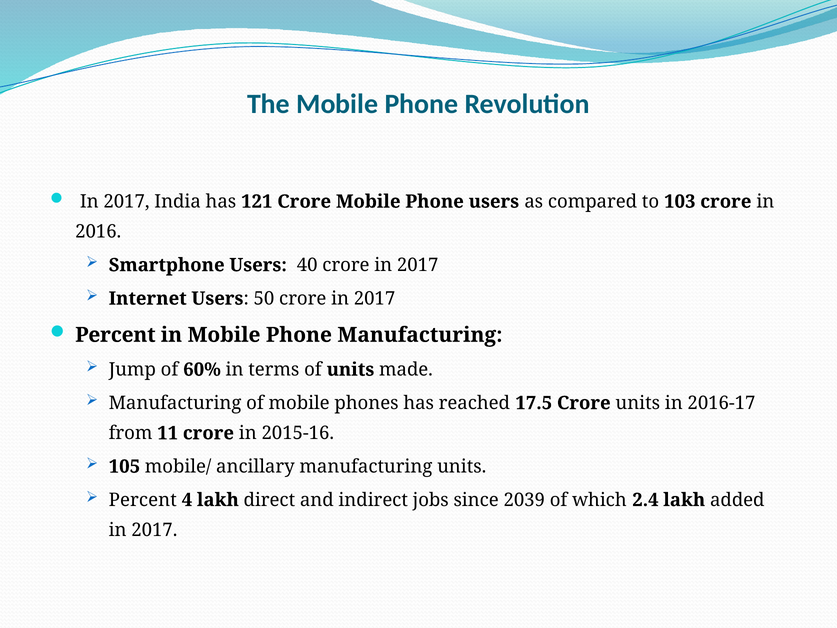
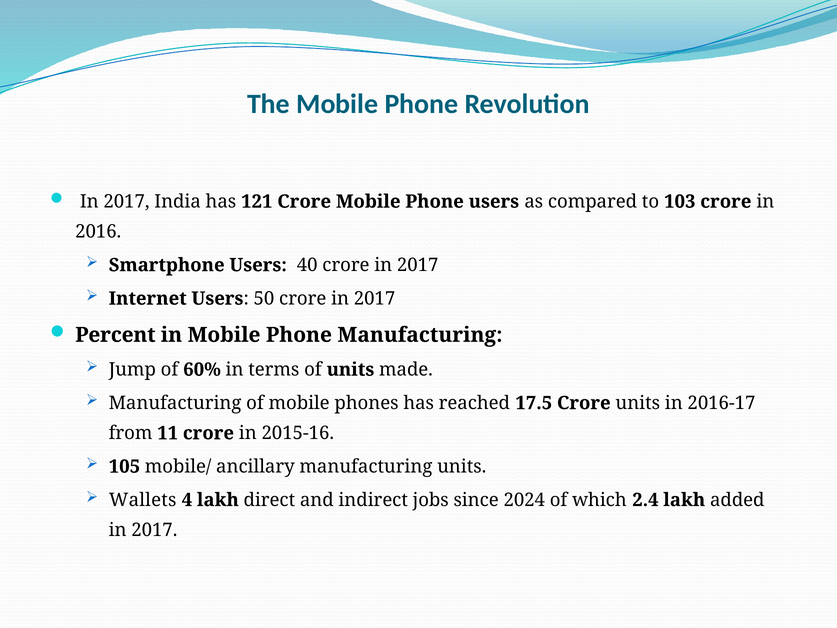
Percent at (143, 500): Percent -> Wallets
2039: 2039 -> 2024
